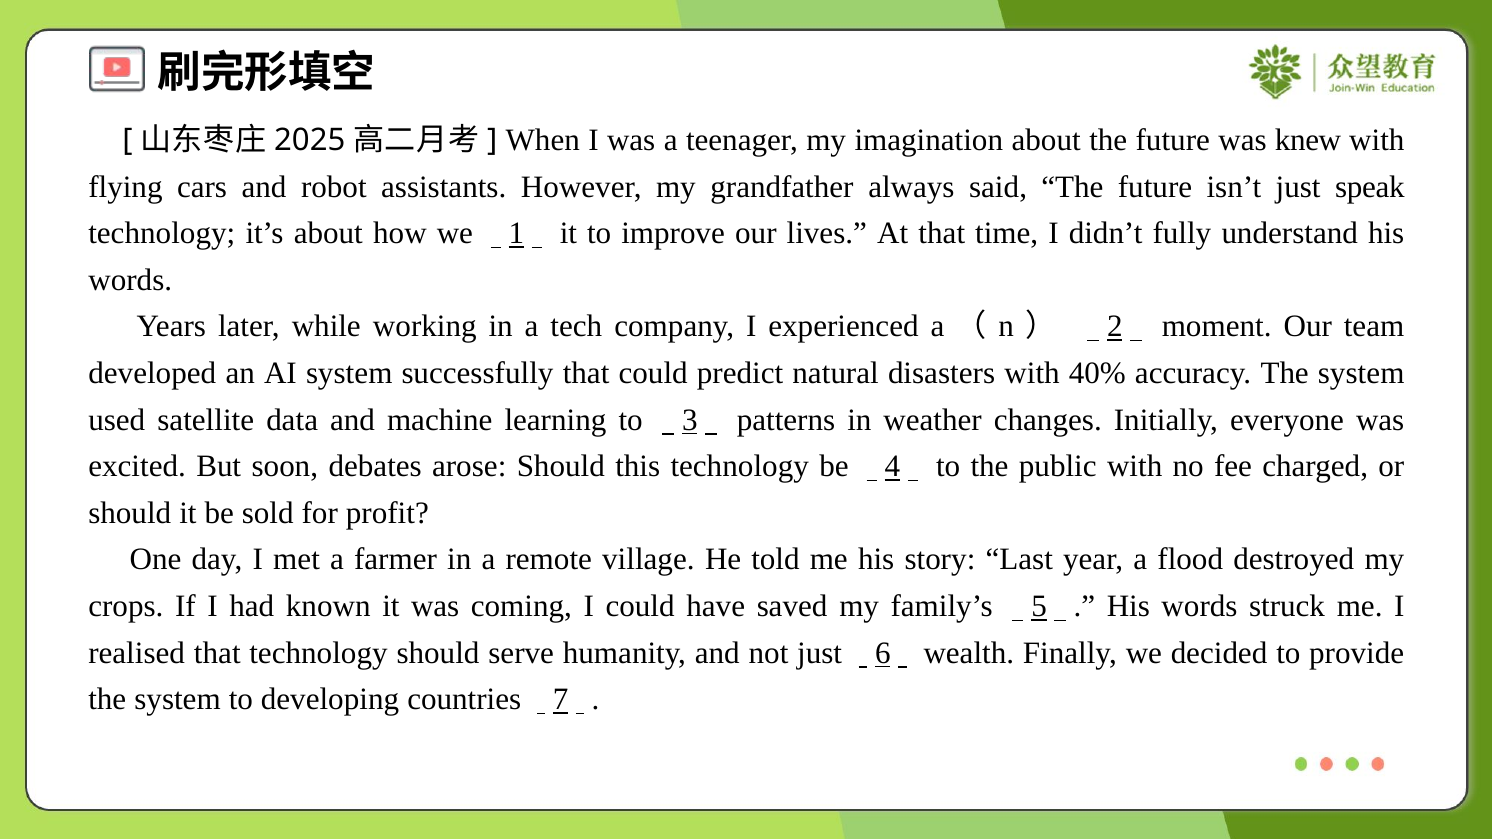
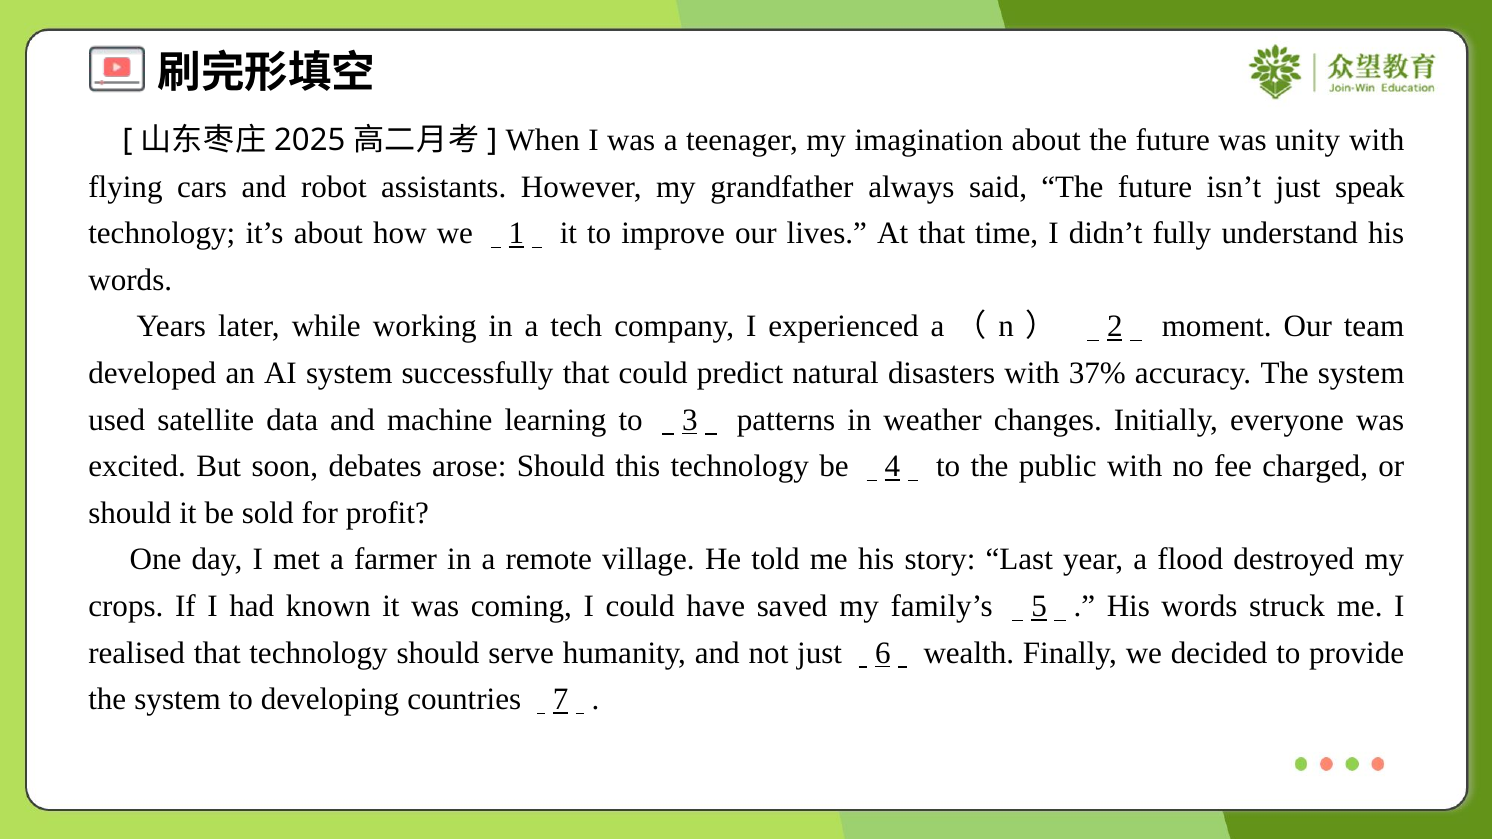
knew: knew -> unity
40%: 40% -> 37%
